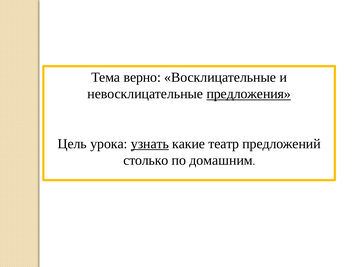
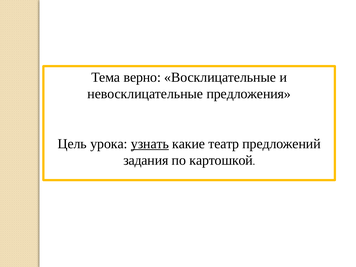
предложения underline: present -> none
столько: столько -> задания
домашним: домашним -> картошкой
